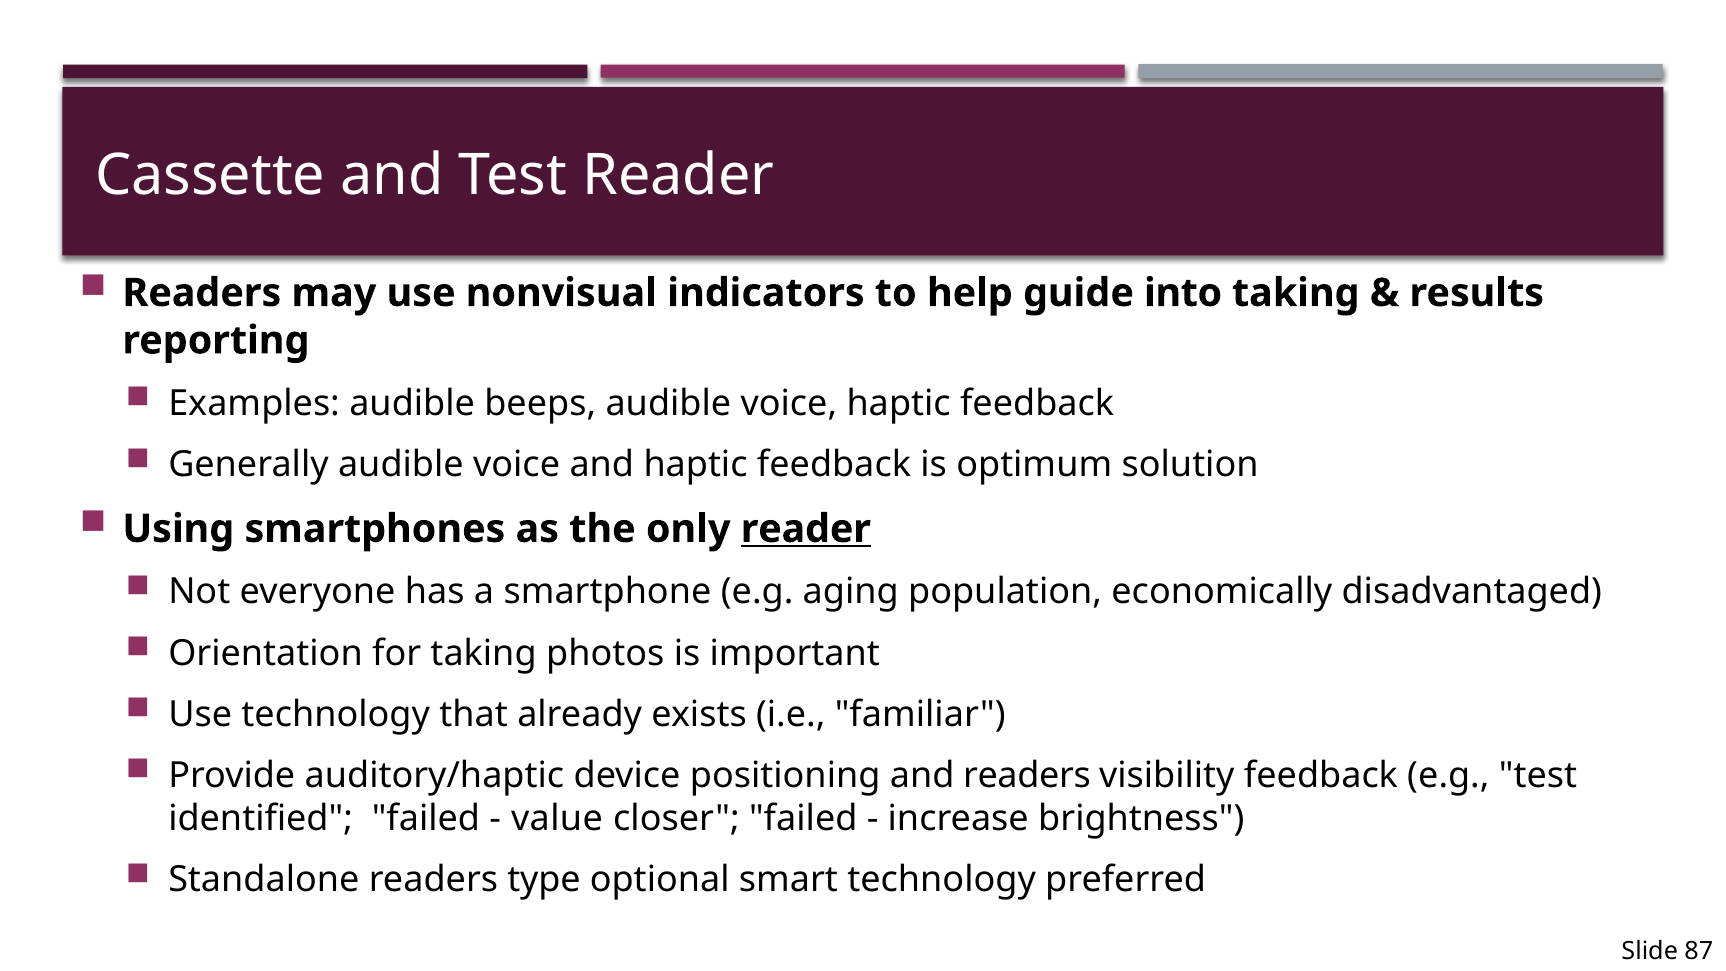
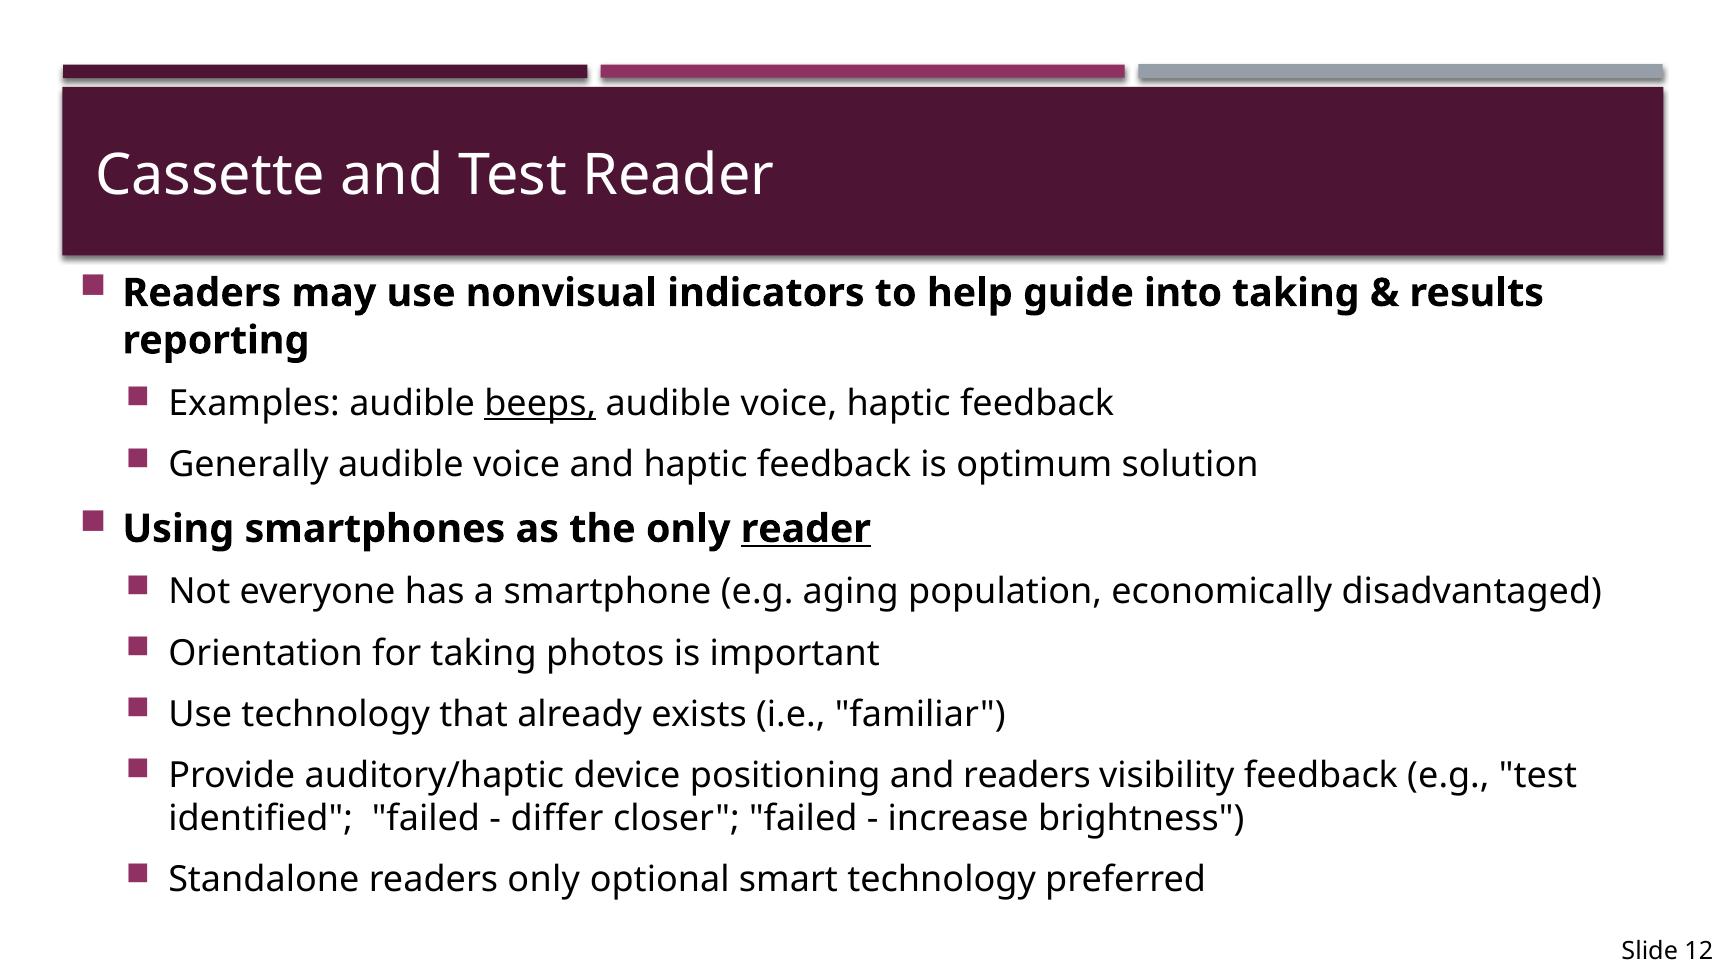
beeps underline: none -> present
value: value -> differ
readers type: type -> only
87: 87 -> 12
